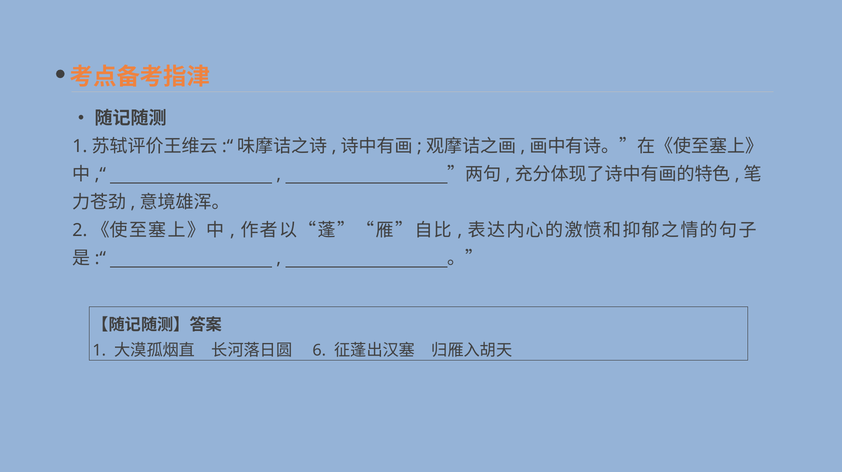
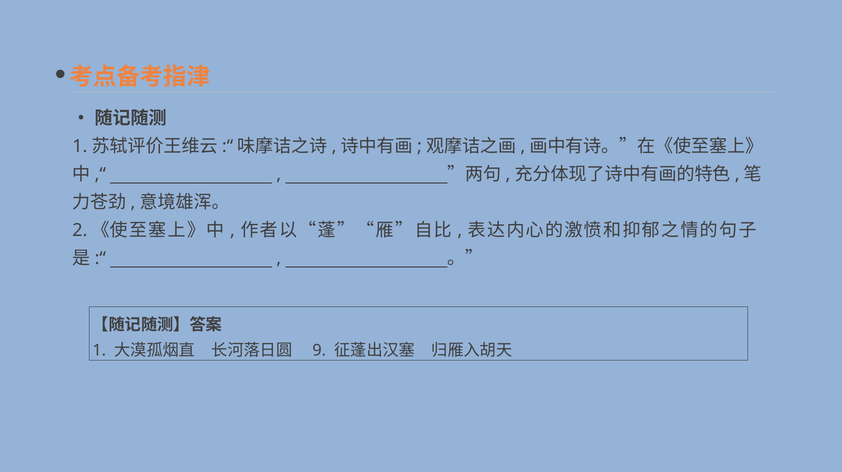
6: 6 -> 9
